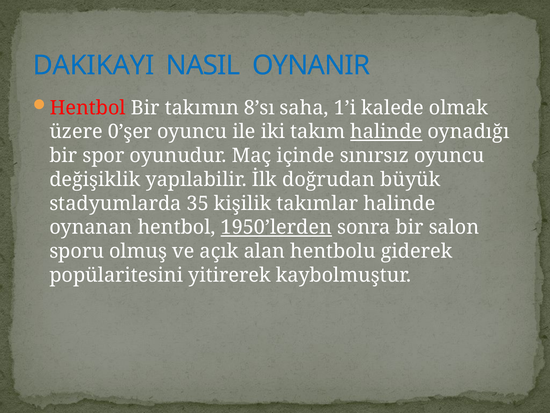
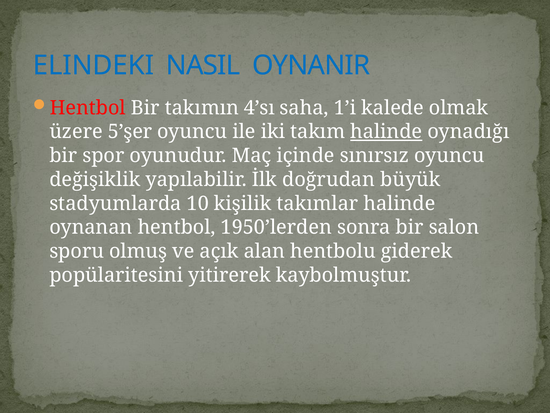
DAKIKAYI: DAKIKAYI -> ELINDEKI
8’sı: 8’sı -> 4’sı
0’şer: 0’şer -> 5’şer
35: 35 -> 10
1950’lerden underline: present -> none
